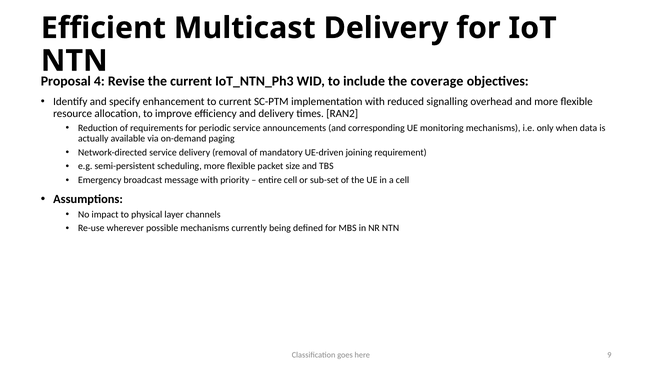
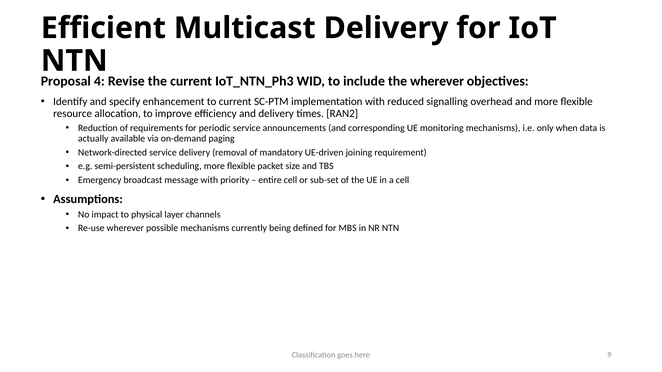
the coverage: coverage -> wherever
